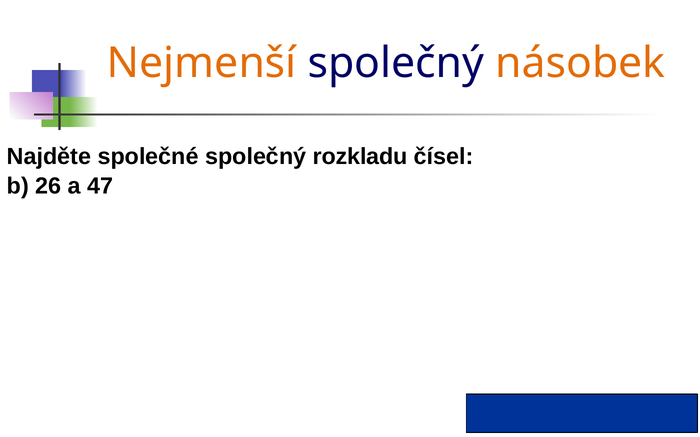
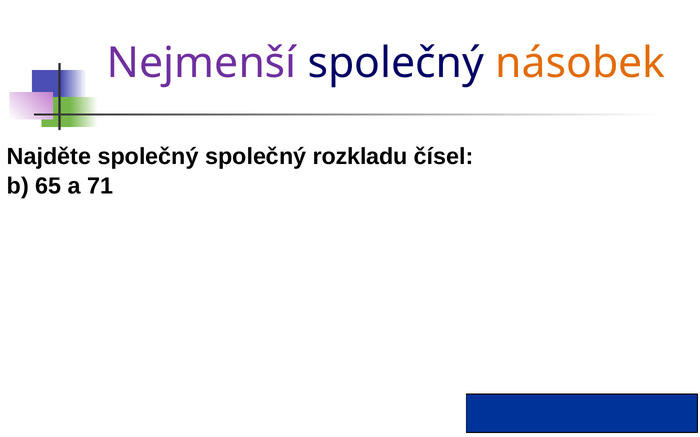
Nejmenší colour: orange -> purple
Najděte společné: společné -> společný
26: 26 -> 65
47: 47 -> 71
